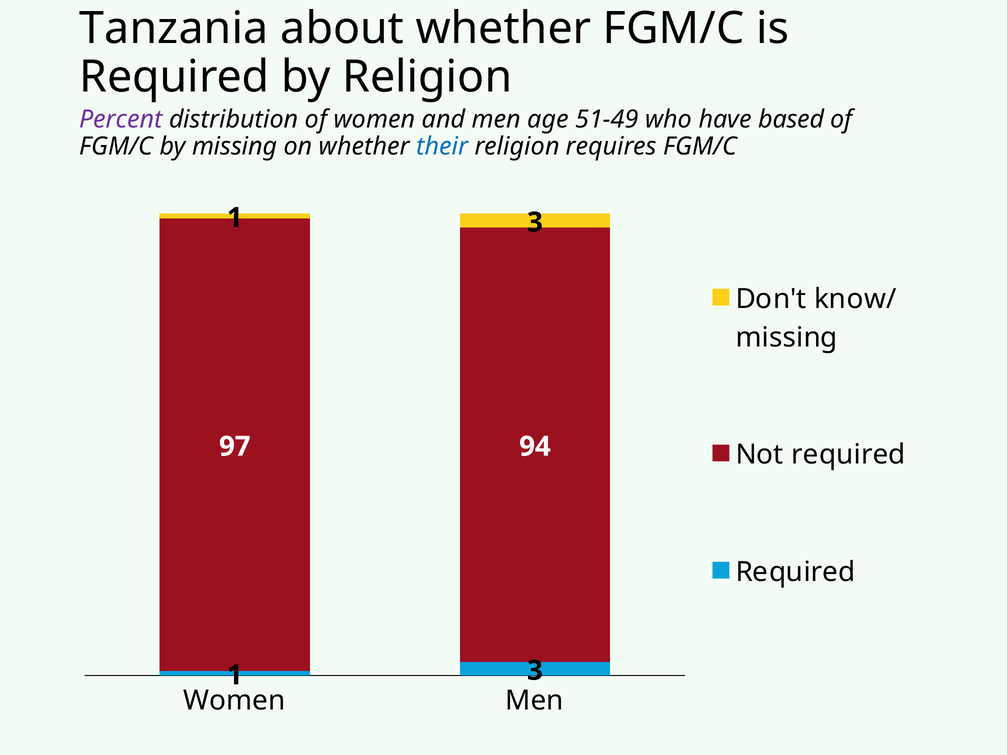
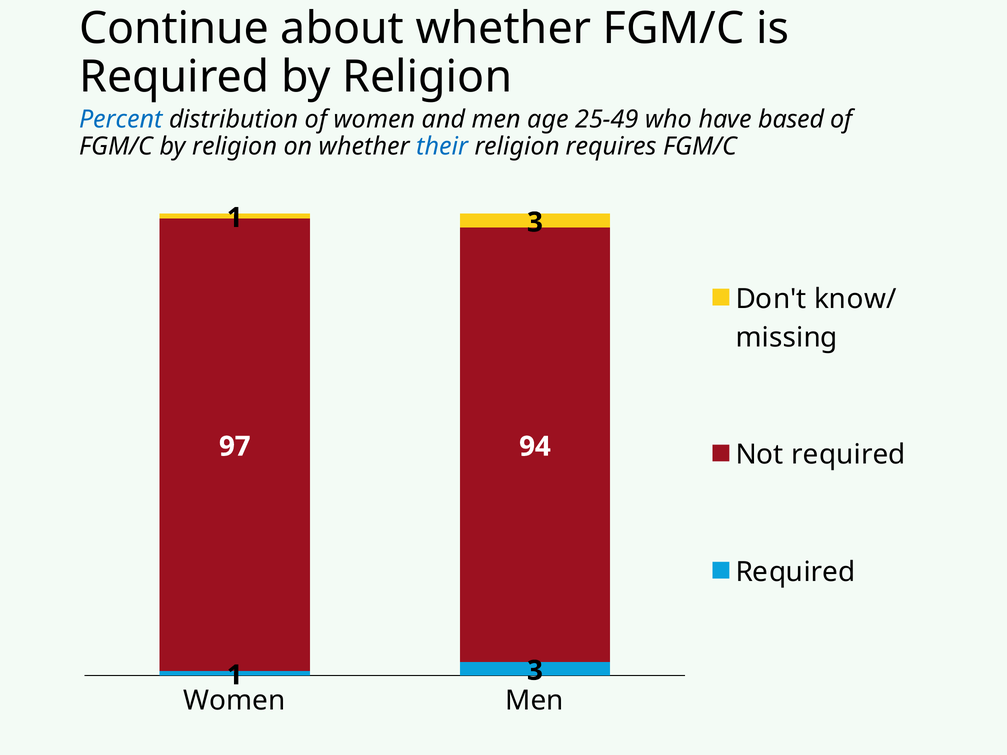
Tanzania: Tanzania -> Continue
Percent colour: purple -> blue
51-49: 51-49 -> 25-49
FGM/C by missing: missing -> religion
